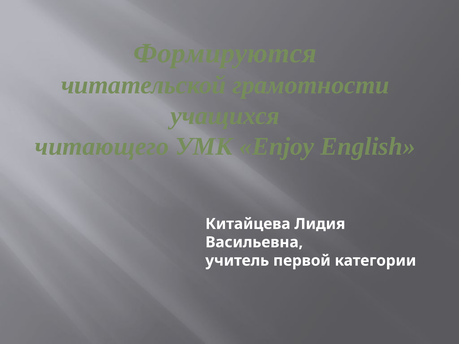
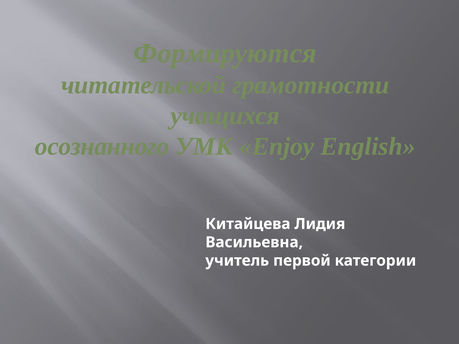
читающего: читающего -> осознанного
